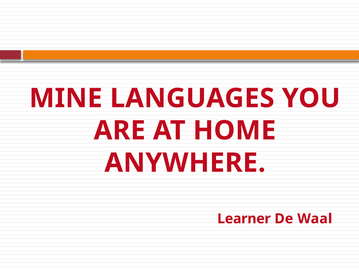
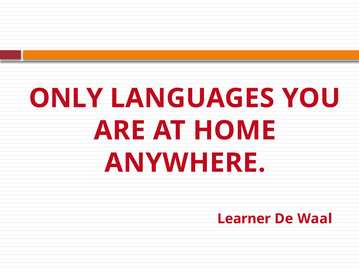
MINE: MINE -> ONLY
